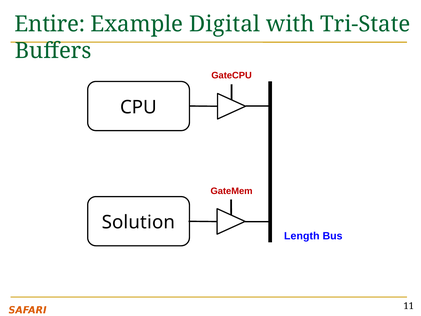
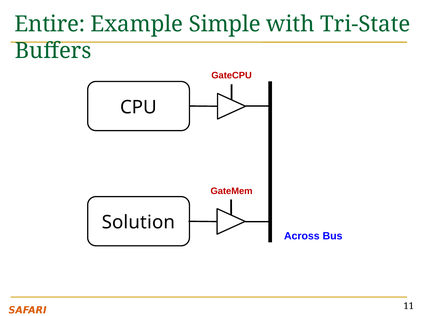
Digital: Digital -> Simple
Length: Length -> Across
